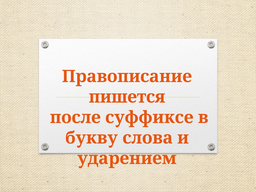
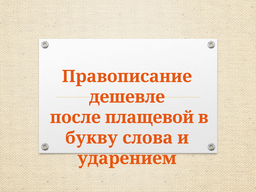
пишется: пишется -> дешевле
суффиксе: суффиксе -> плащевой
